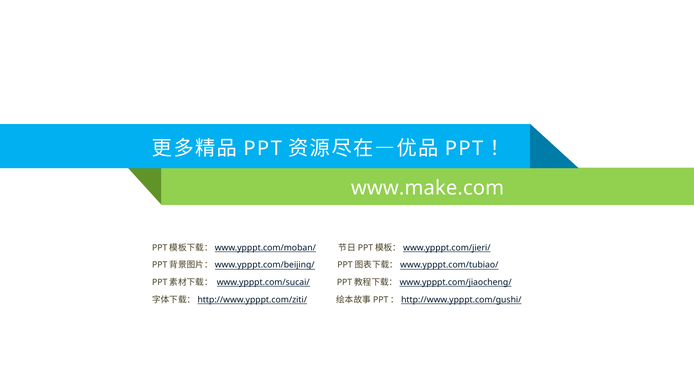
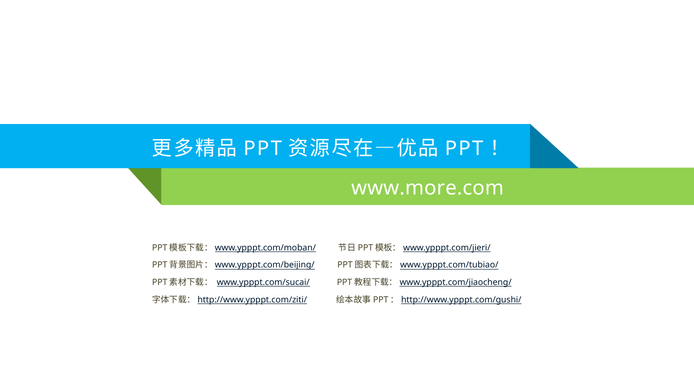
www.make.com: www.make.com -> www.more.com
